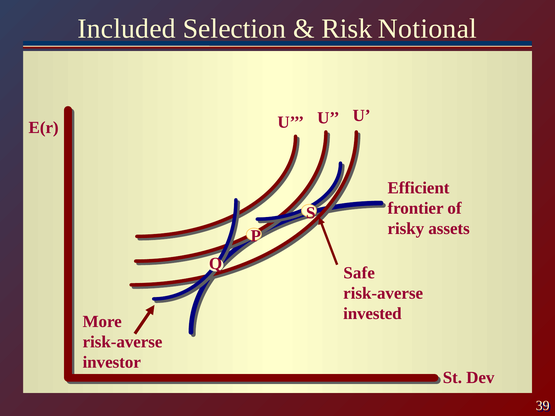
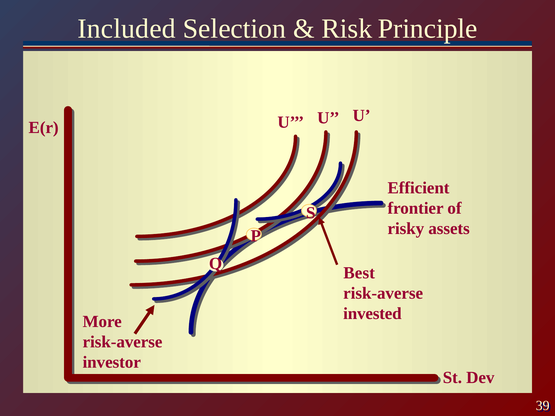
Notional: Notional -> Principle
Safe: Safe -> Best
